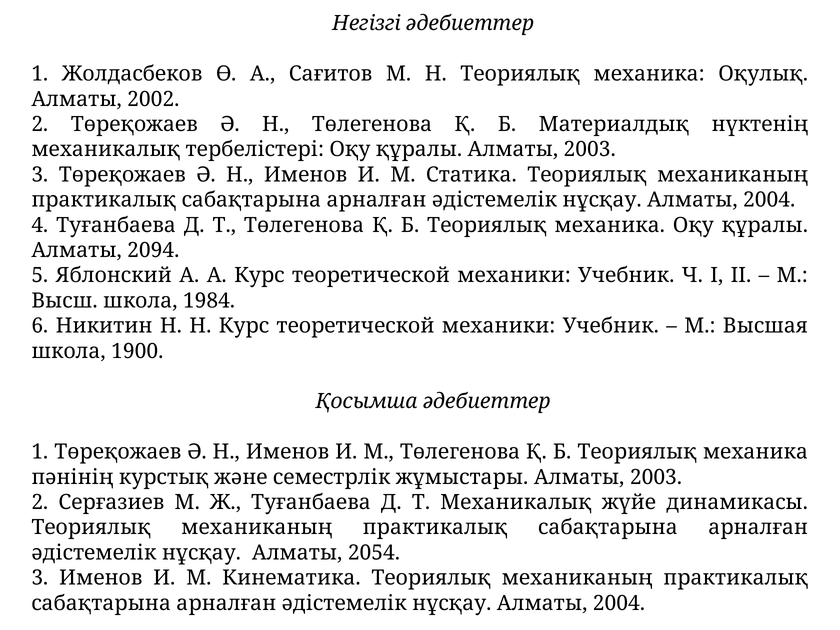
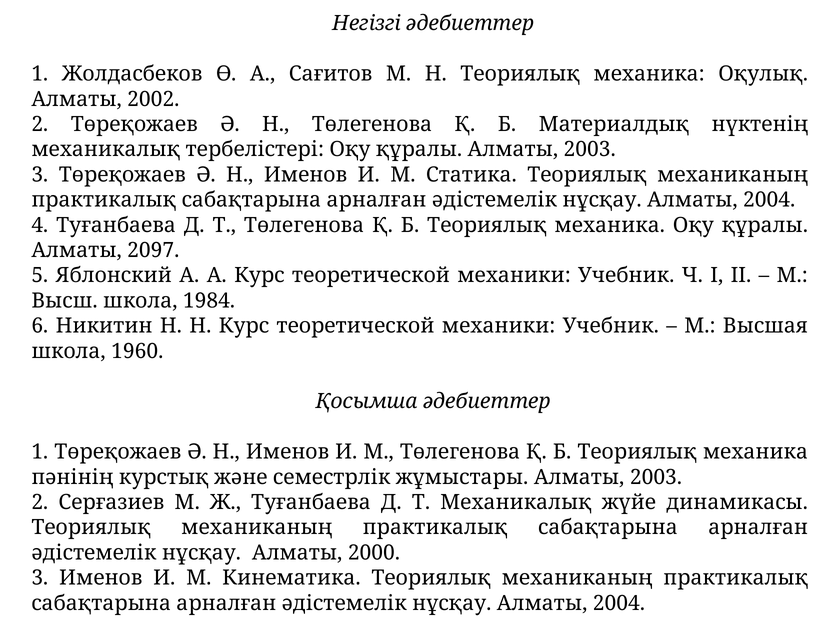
2094: 2094 -> 2097
1900: 1900 -> 1960
2054: 2054 -> 2000
